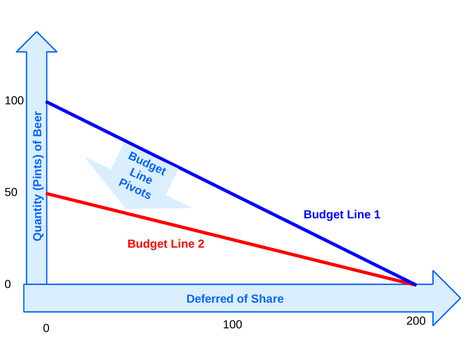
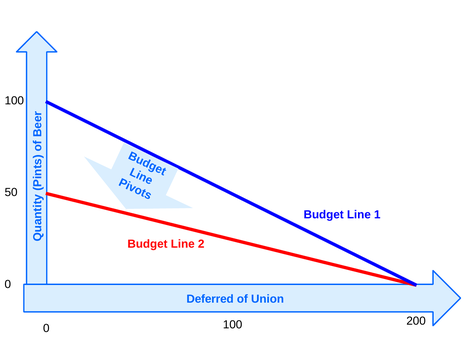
Share: Share -> Union
